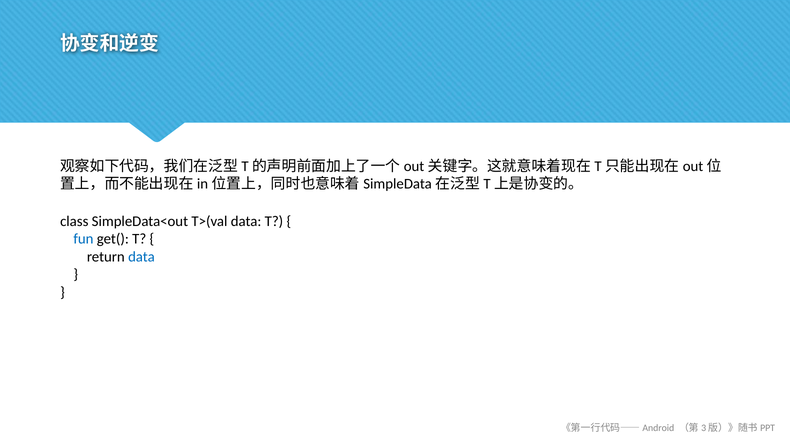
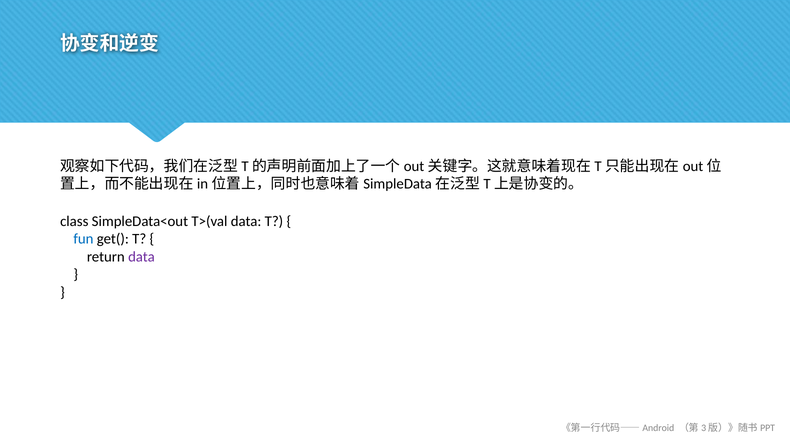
data at (141, 256) colour: blue -> purple
